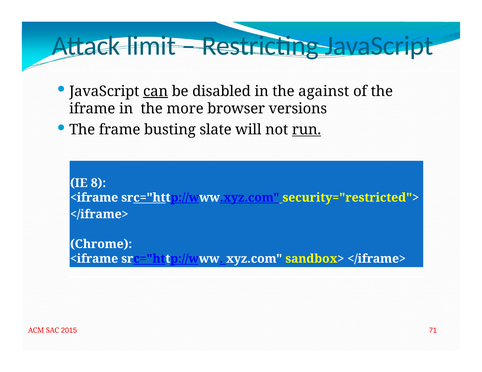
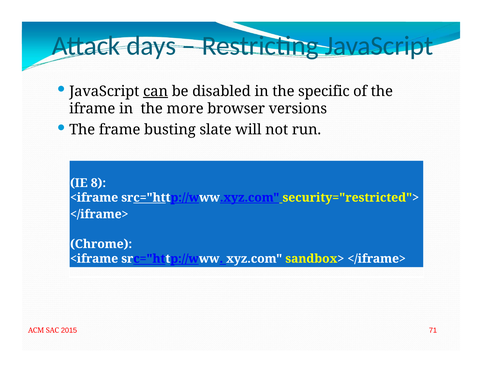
limit: limit -> days
against: against -> specific
run underline: present -> none
